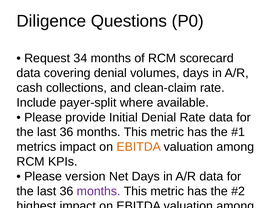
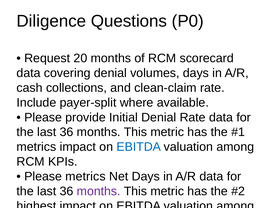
34: 34 -> 20
EBITDA at (139, 147) colour: orange -> blue
Please version: version -> metrics
